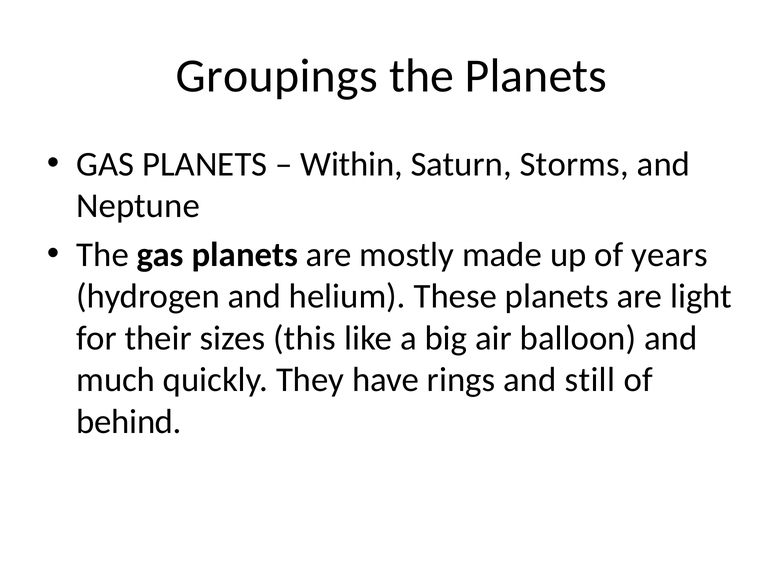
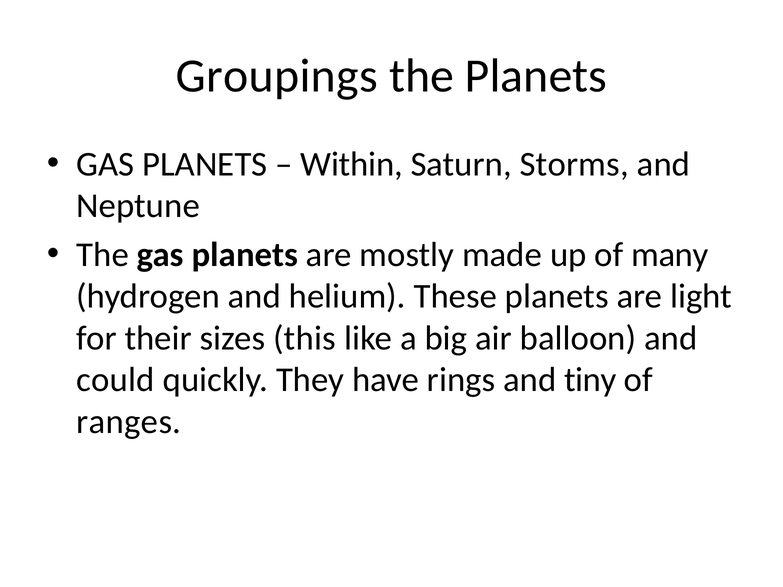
years: years -> many
much: much -> could
still: still -> tiny
behind: behind -> ranges
